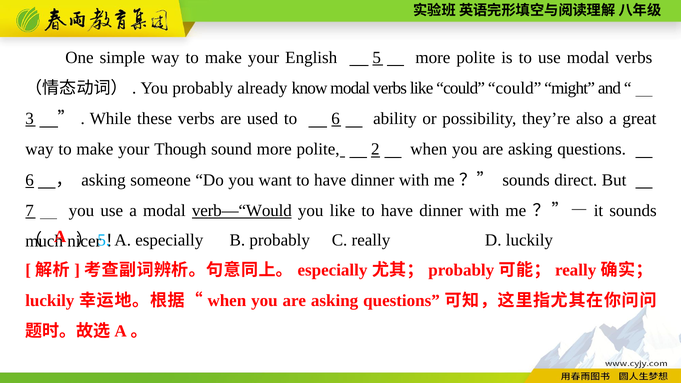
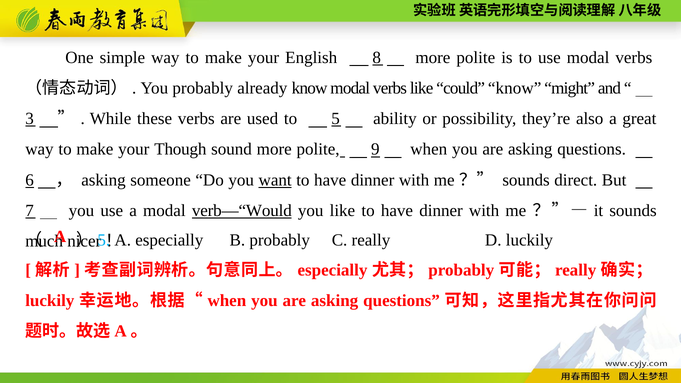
5: 5 -> 8
could could: could -> know
to 6: 6 -> 5
2: 2 -> 9
want underline: none -> present
